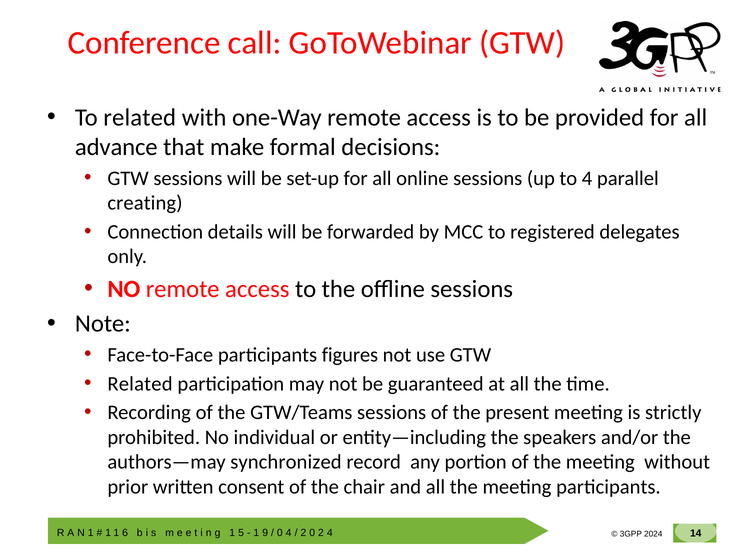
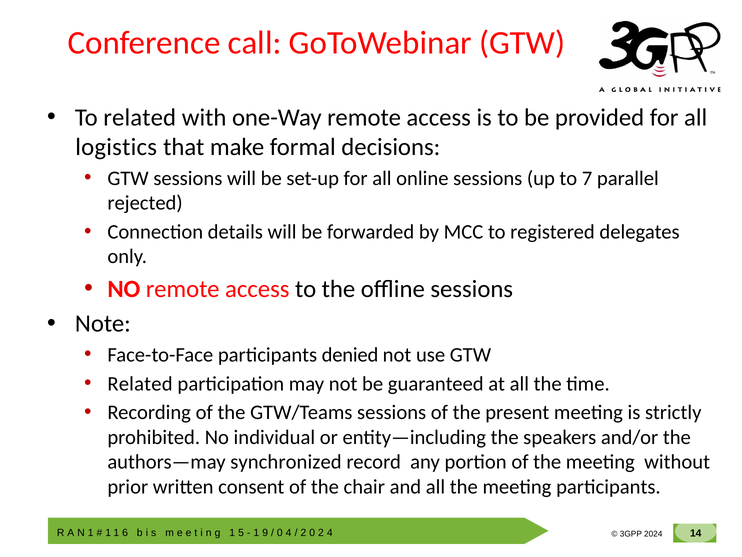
advance: advance -> logistics
to 4: 4 -> 7
creating: creating -> rejected
figures: figures -> denied
